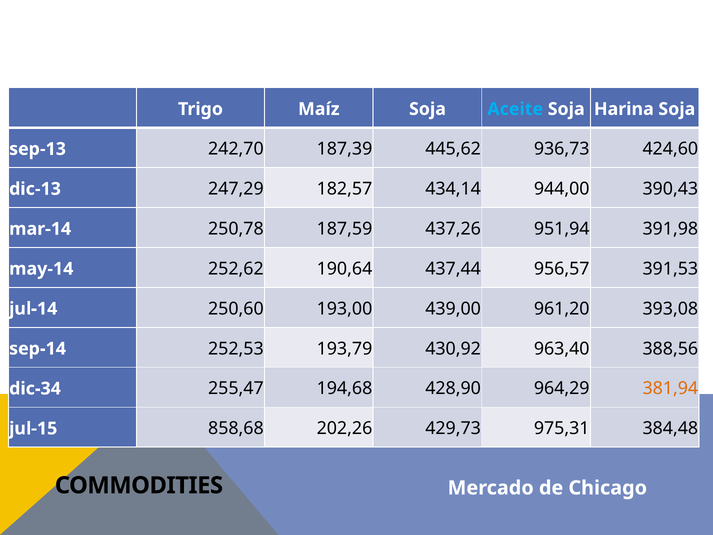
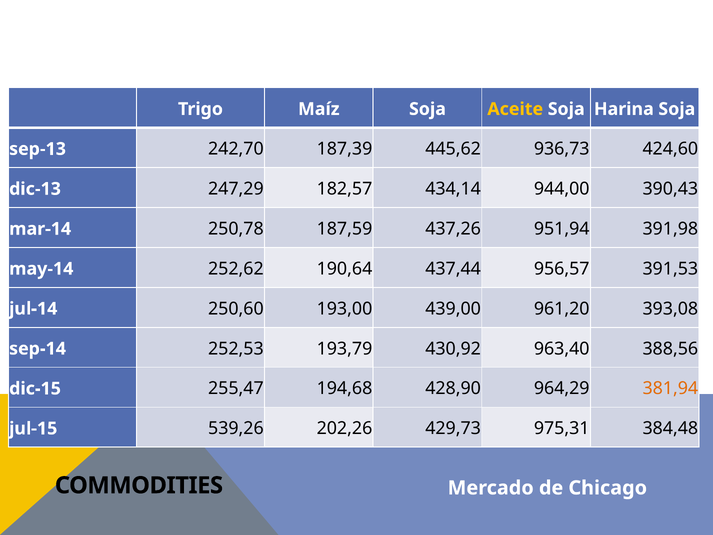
Aceite colour: light blue -> yellow
dic-34: dic-34 -> dic-15
858,68: 858,68 -> 539,26
